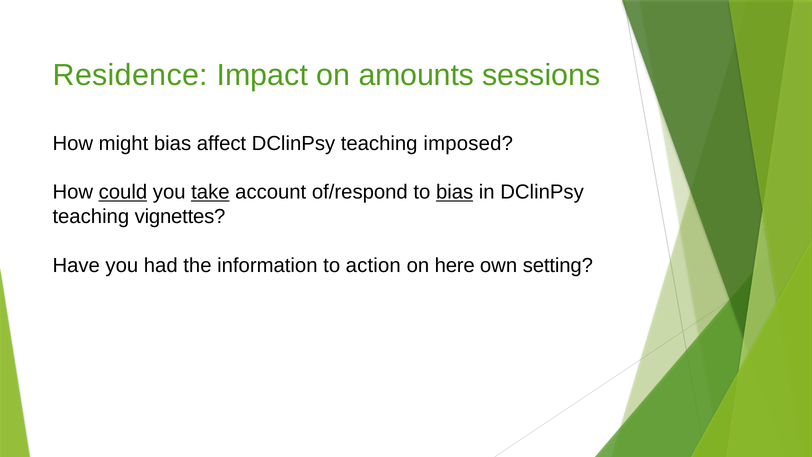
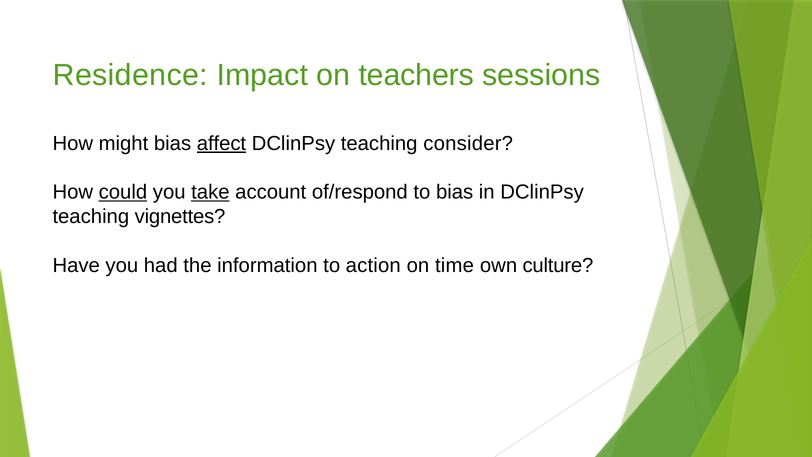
amounts: amounts -> teachers
affect underline: none -> present
imposed: imposed -> consider
bias at (455, 192) underline: present -> none
here: here -> time
setting: setting -> culture
